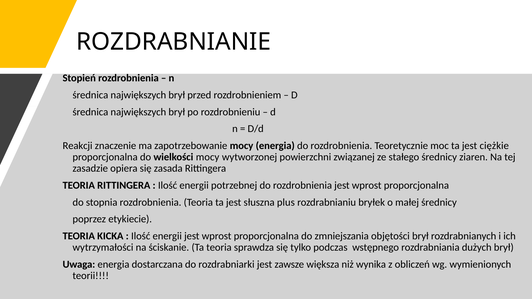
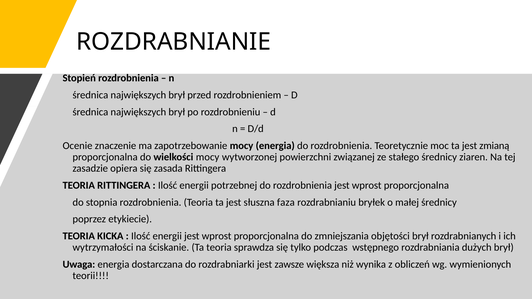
Reakcji: Reakcji -> Ocenie
ciężkie: ciężkie -> zmianą
plus: plus -> faza
